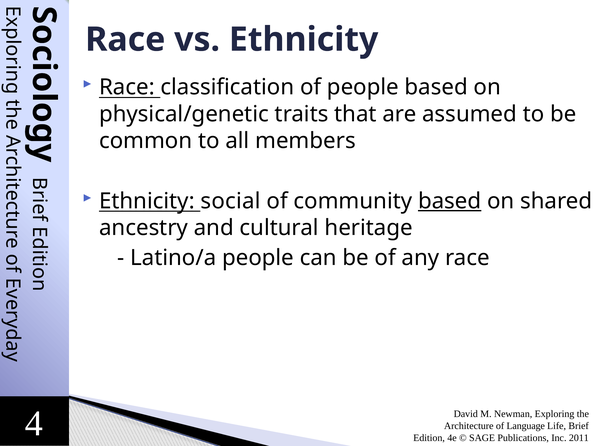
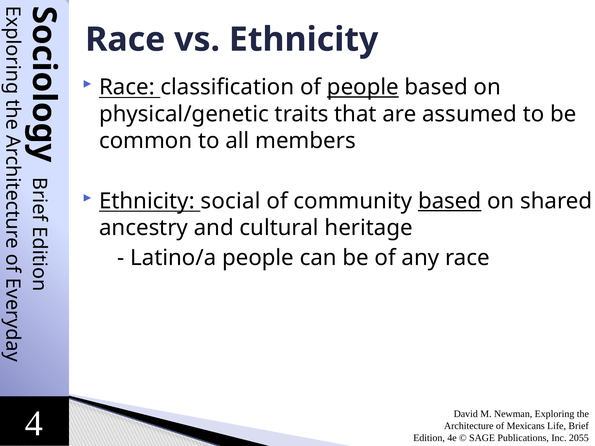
people at (363, 87) underline: none -> present
Language: Language -> Mexicans
2011: 2011 -> 2055
